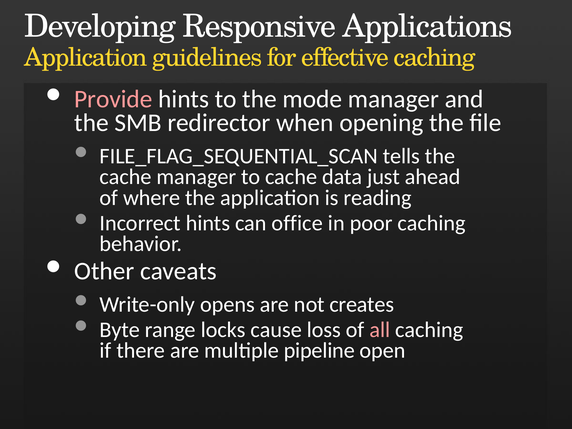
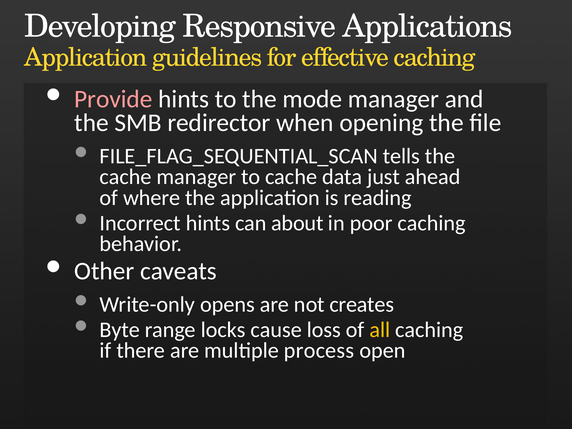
office: office -> about
all colour: pink -> yellow
pipeline: pipeline -> process
